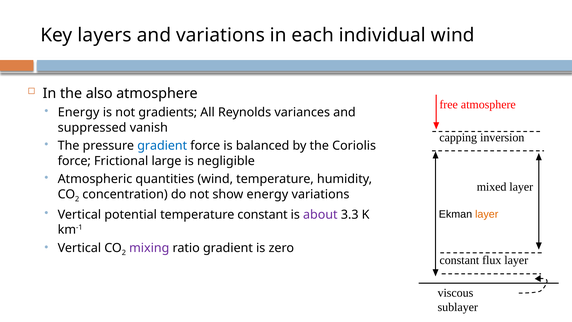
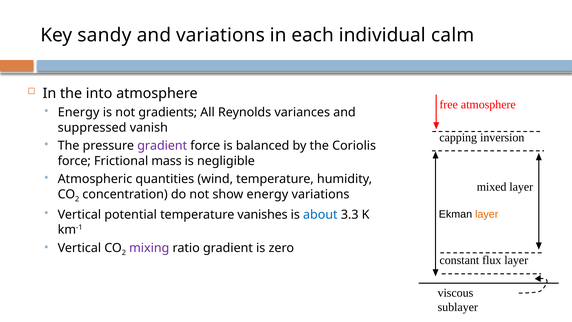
layers: layers -> sandy
individual wind: wind -> calm
also: also -> into
gradient at (162, 146) colour: blue -> purple
large: large -> mass
temperature constant: constant -> vanishes
about colour: purple -> blue
